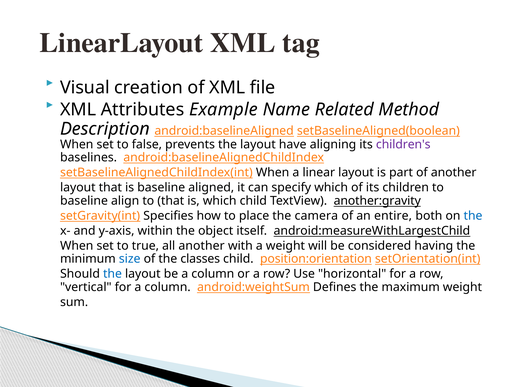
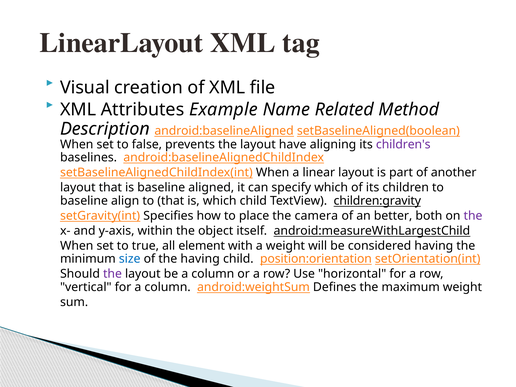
another:gravity: another:gravity -> children:gravity
entire: entire -> better
the at (473, 216) colour: blue -> purple
all another: another -> element
the classes: classes -> having
the at (112, 274) colour: blue -> purple
